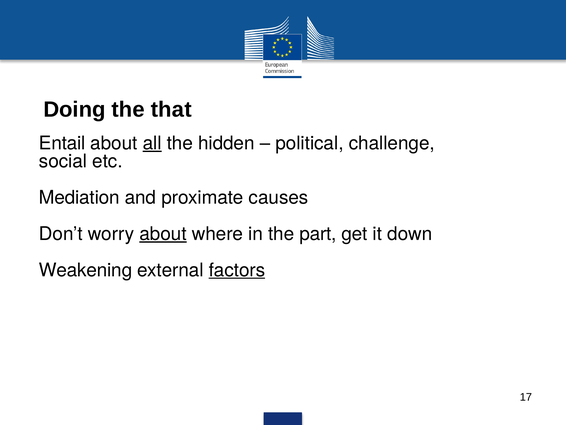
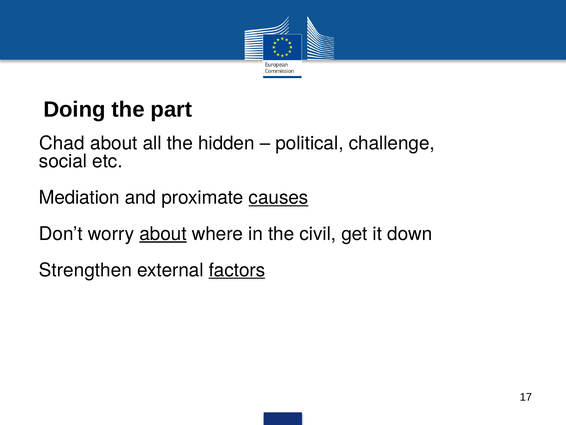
that: that -> part
Entail: Entail -> Chad
all underline: present -> none
causes underline: none -> present
part: part -> civil
Weakening: Weakening -> Strengthen
